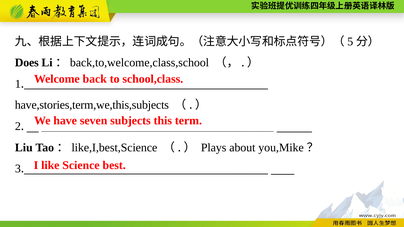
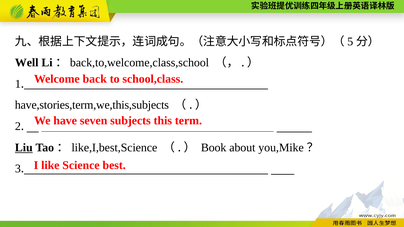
Does: Does -> Well
Liu underline: none -> present
Plays: Plays -> Book
